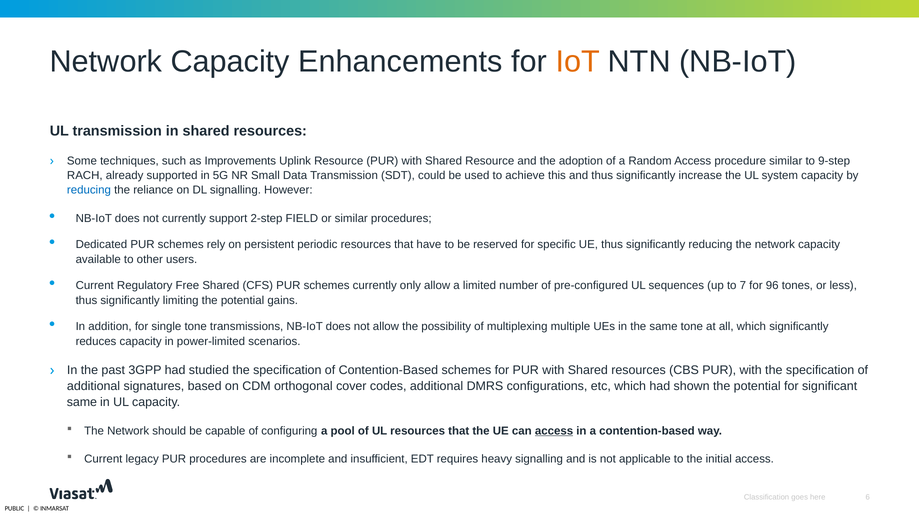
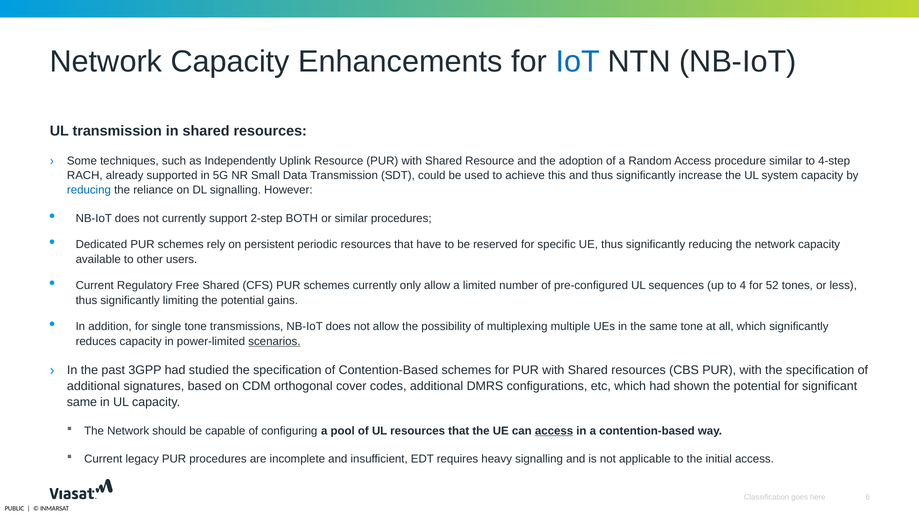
IoT colour: orange -> blue
Improvements: Improvements -> Independently
9-step: 9-step -> 4-step
FIELD: FIELD -> BOTH
7: 7 -> 4
96: 96 -> 52
scenarios underline: none -> present
